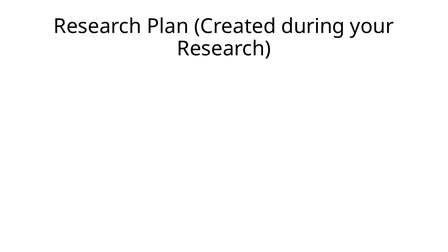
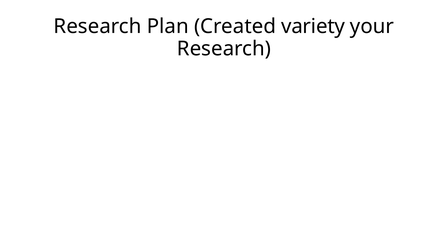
during: during -> variety
